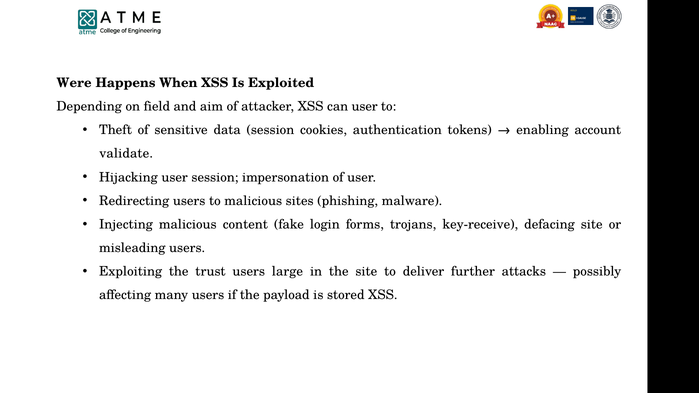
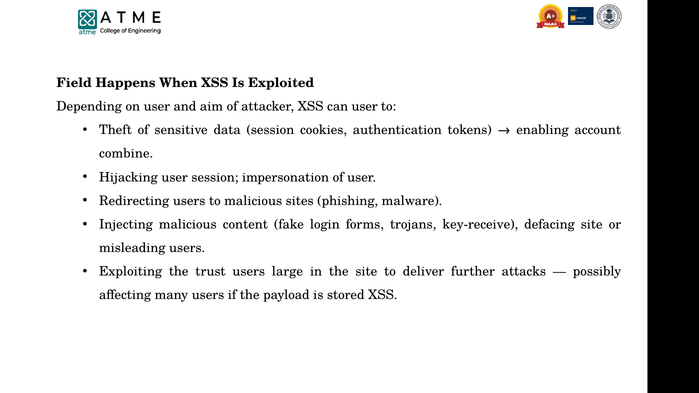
Were: Were -> Field
on field: field -> user
validate: validate -> combine
